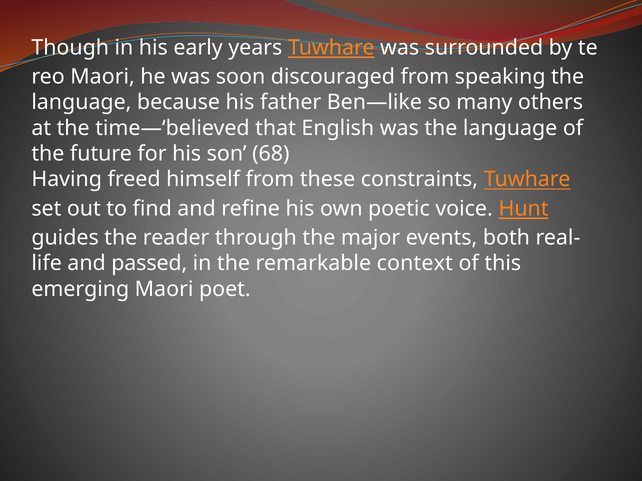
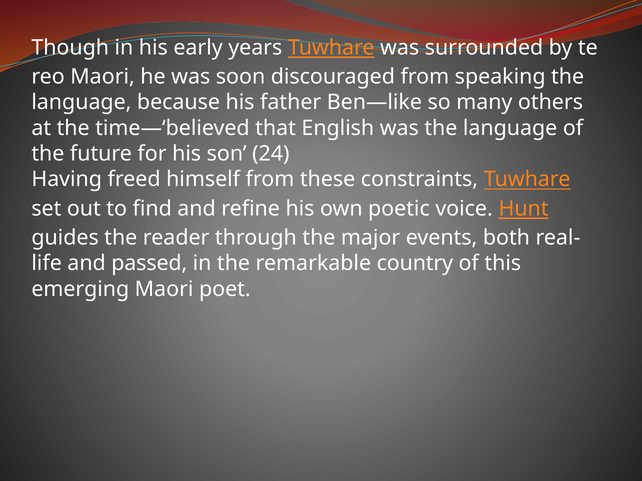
68: 68 -> 24
context: context -> country
